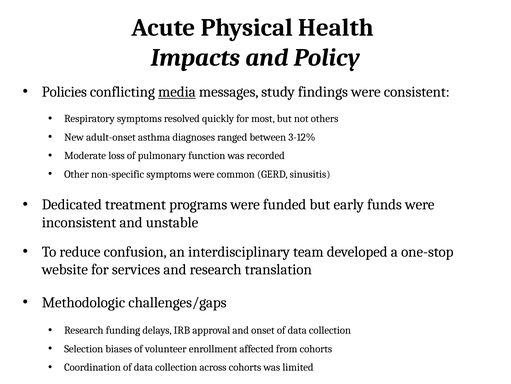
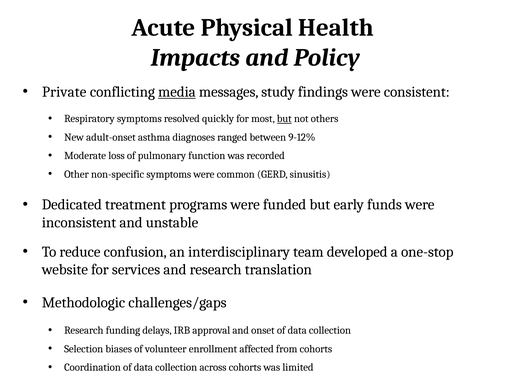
Policies: Policies -> Private
but at (284, 119) underline: none -> present
3-12%: 3-12% -> 9-12%
